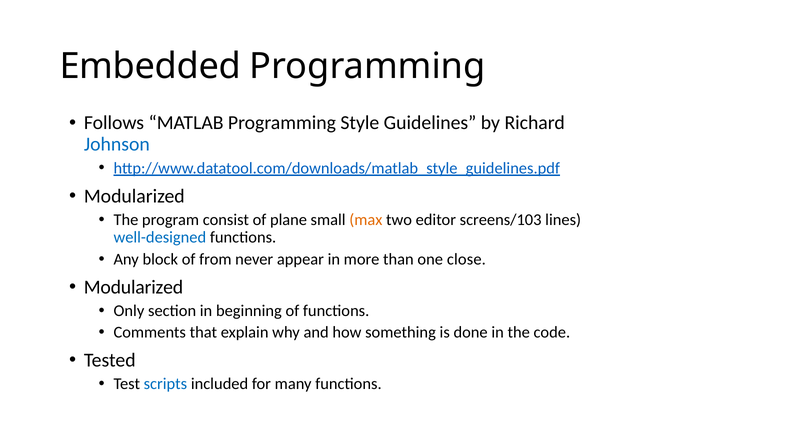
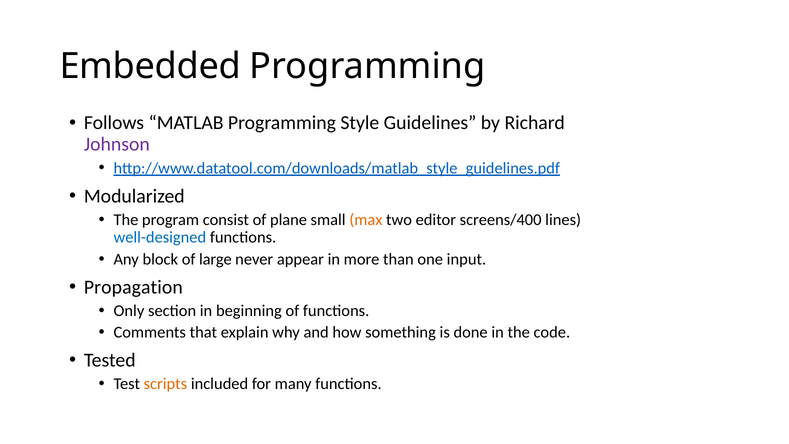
Johnson colour: blue -> purple
screens/103: screens/103 -> screens/400
from: from -> large
close: close -> input
Modularized at (133, 287): Modularized -> Propagation
scripts colour: blue -> orange
